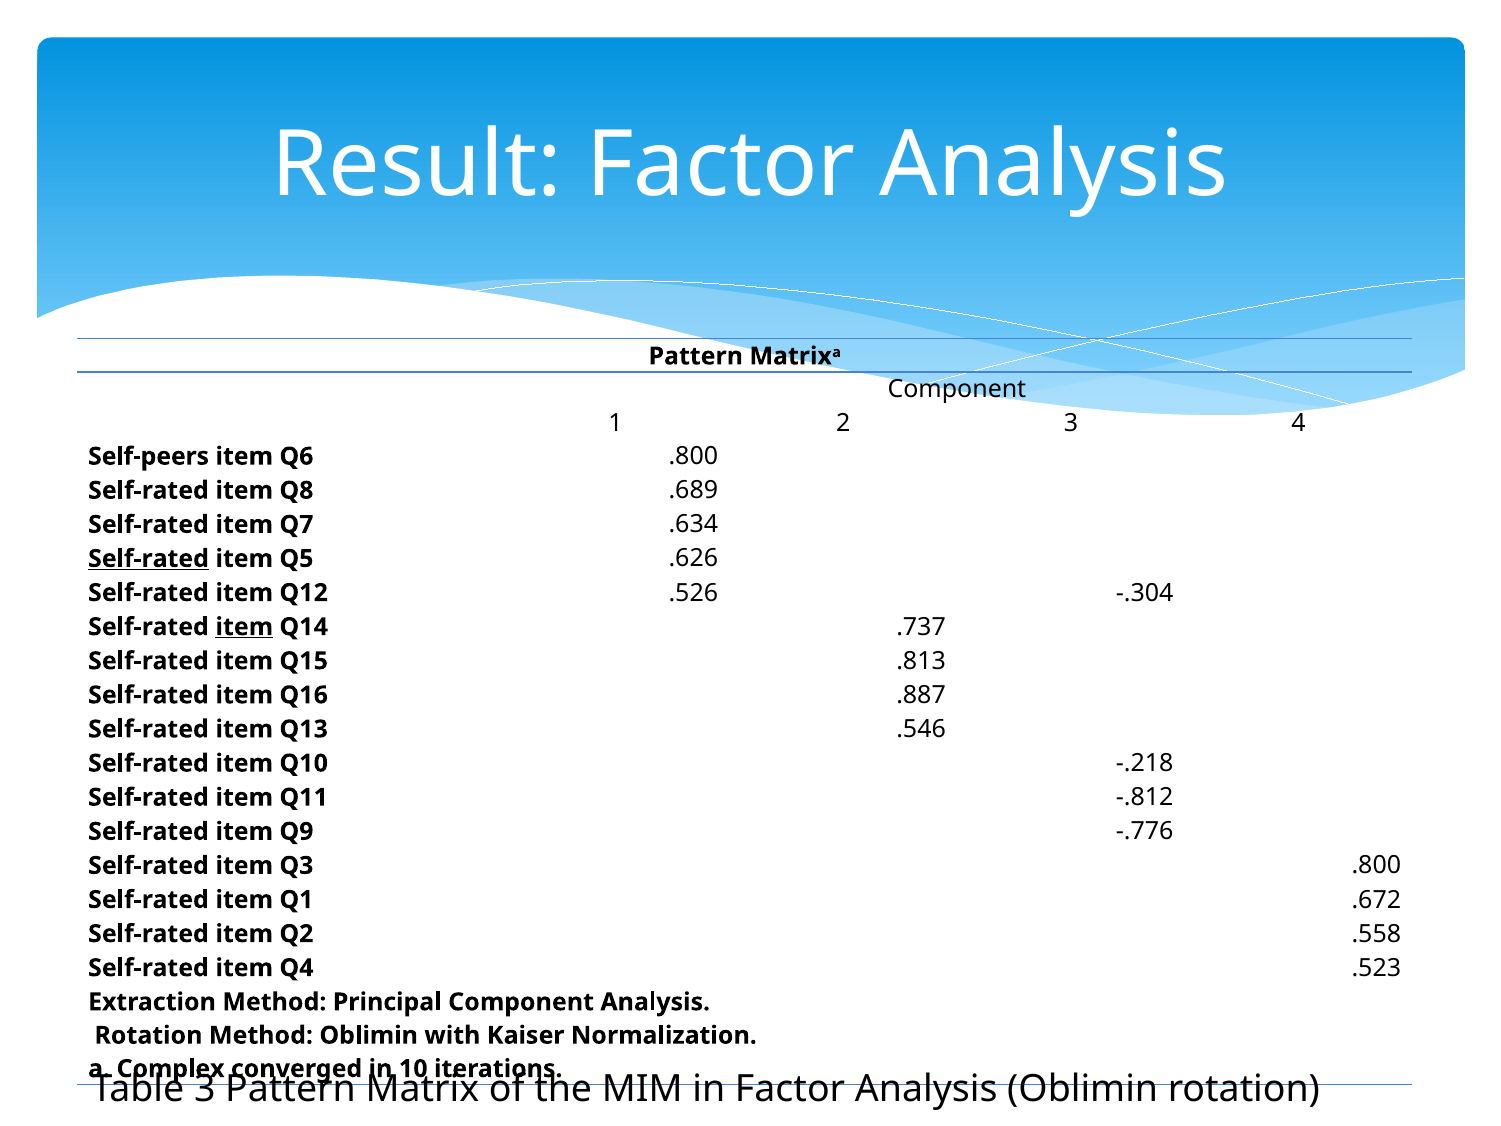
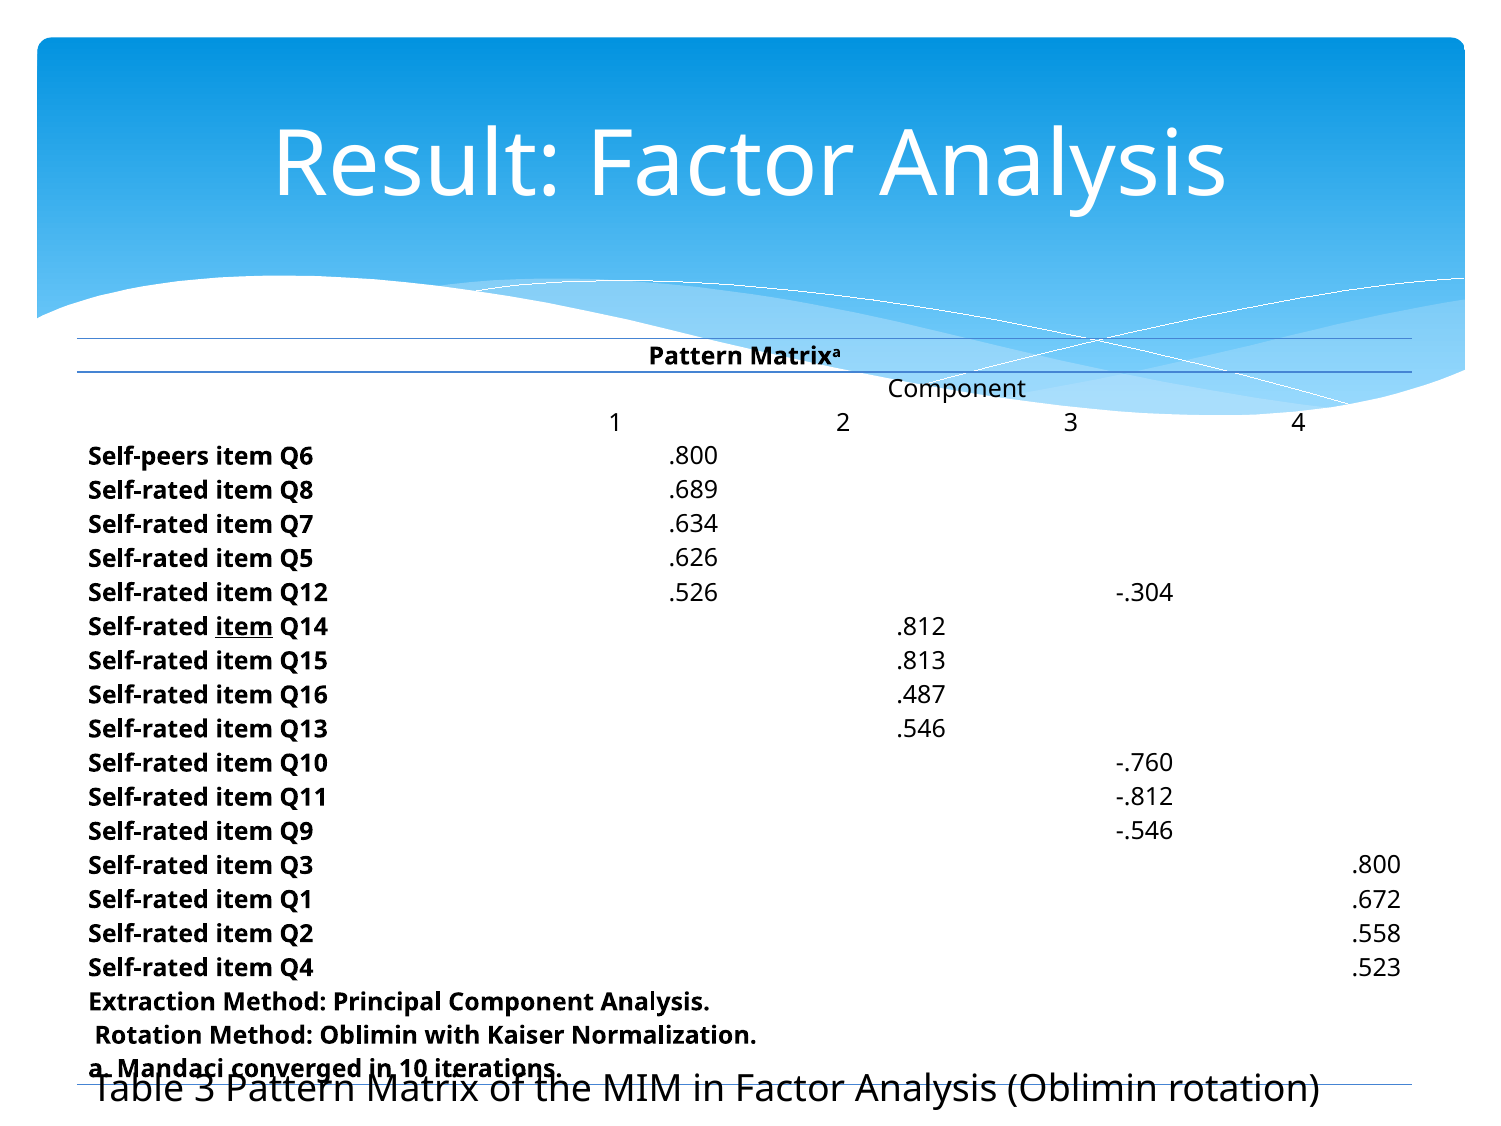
Self-rated at (148, 559) underline: present -> none
.737: .737 -> .812
.887: .887 -> .487
-.218: -.218 -> -.760
-.776: -.776 -> -.546
Complex: Complex -> Mandaci
